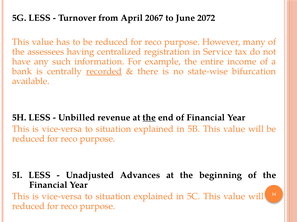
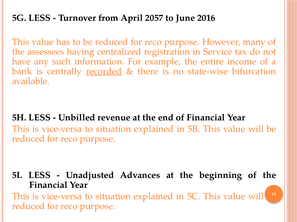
2067: 2067 -> 2057
2072: 2072 -> 2016
the at (149, 118) underline: present -> none
